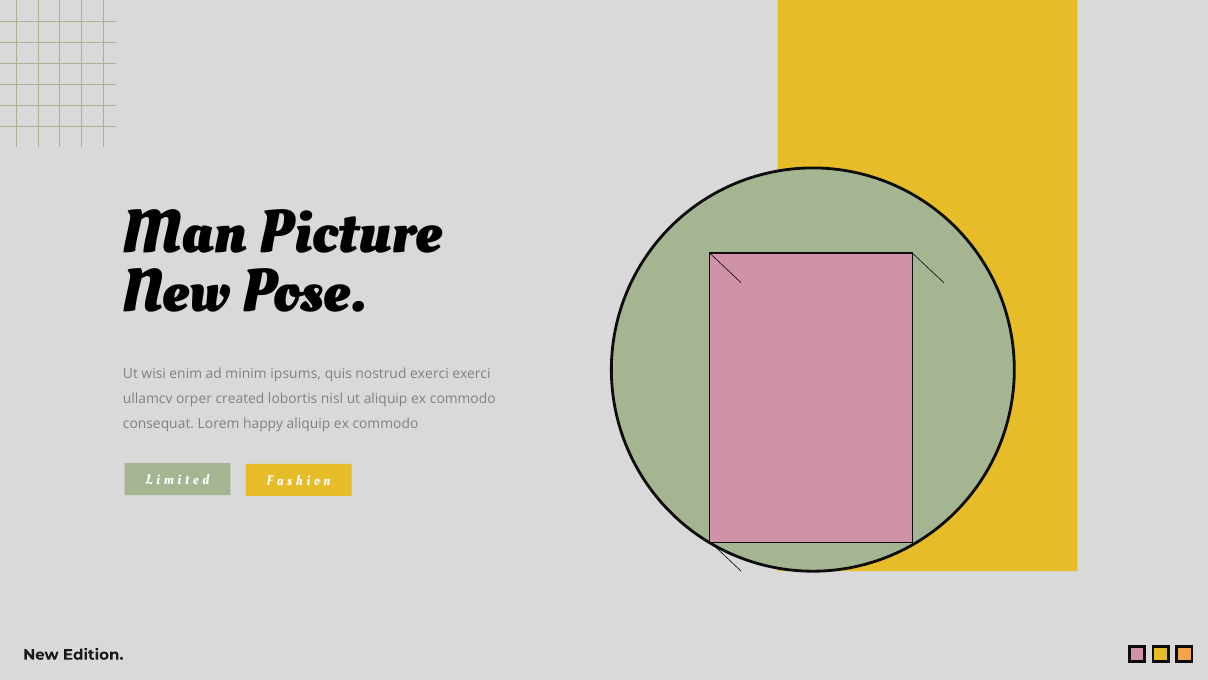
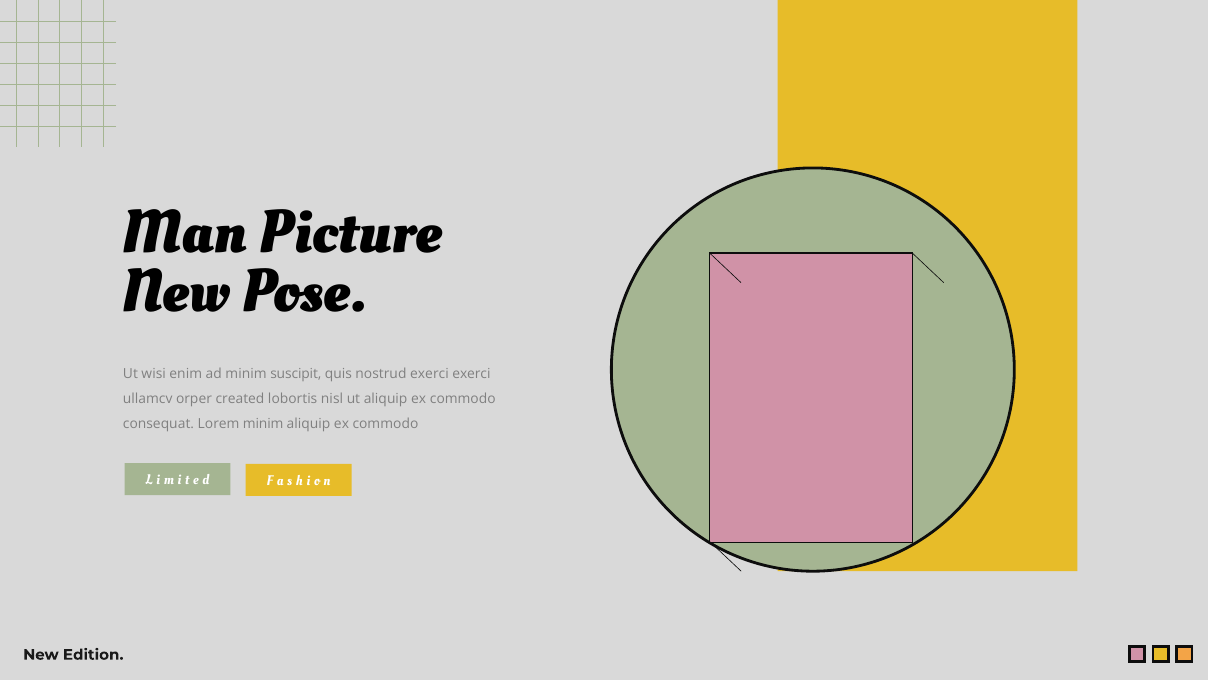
ipsums: ipsums -> suscipit
Lorem happy: happy -> minim
